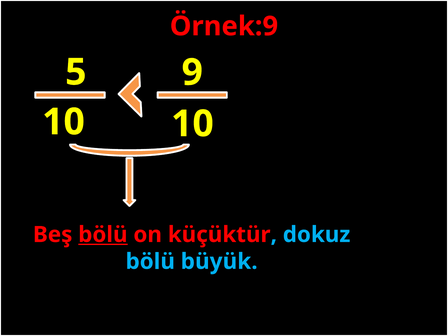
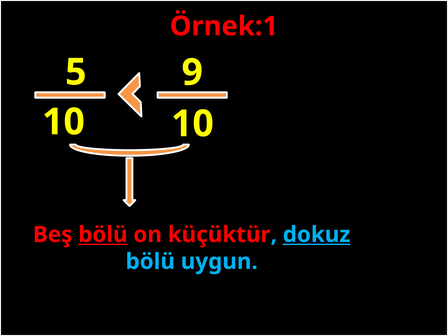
Örnek:9: Örnek:9 -> Örnek:1
dokuz underline: none -> present
büyük: büyük -> uygun
